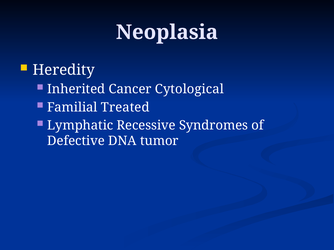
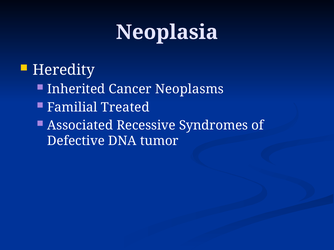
Cytological: Cytological -> Neoplasms
Lymphatic: Lymphatic -> Associated
